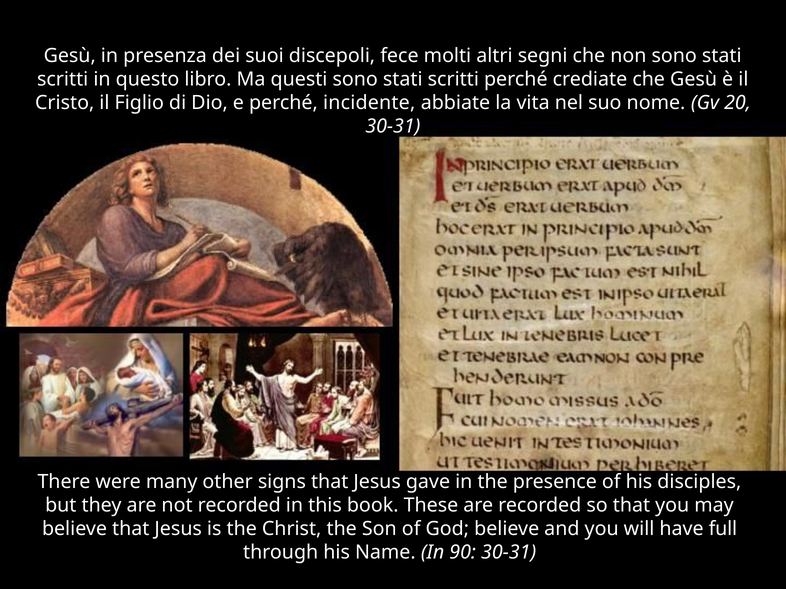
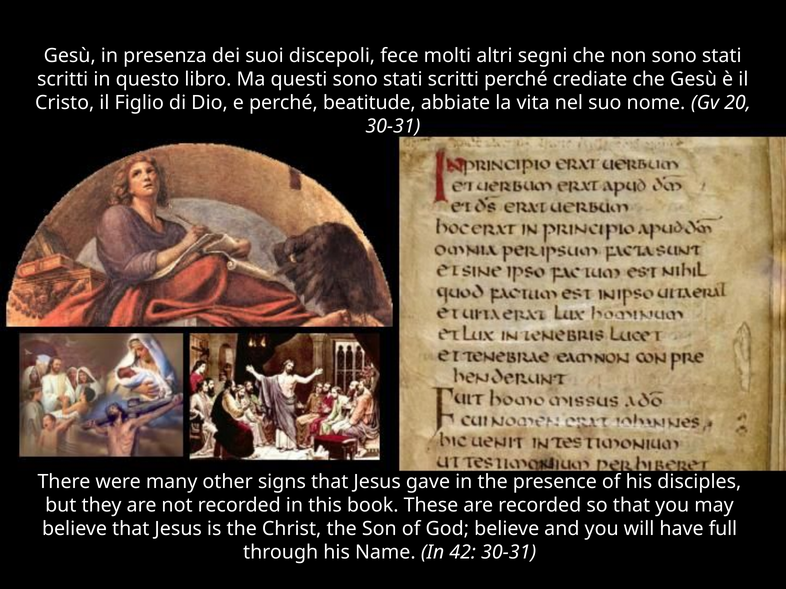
incidente: incidente -> beatitude
90: 90 -> 42
